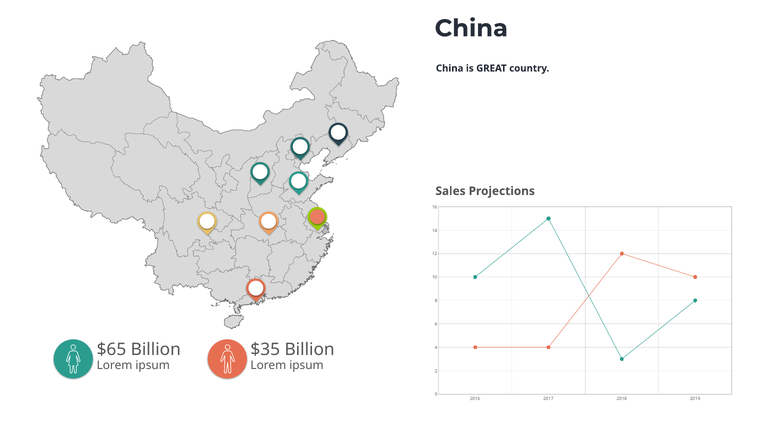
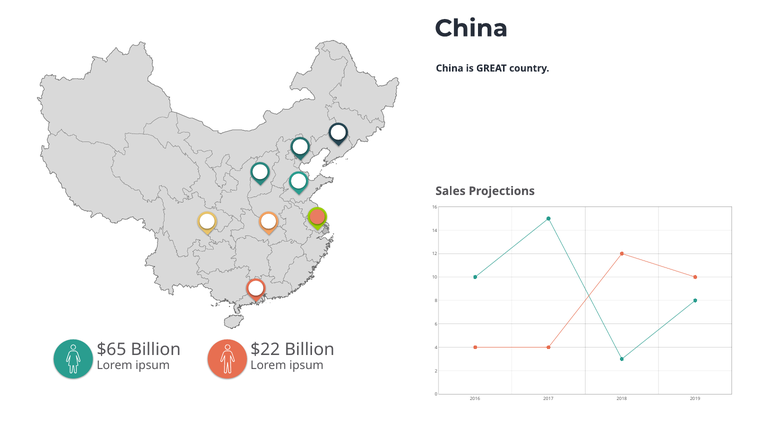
$35: $35 -> $22
